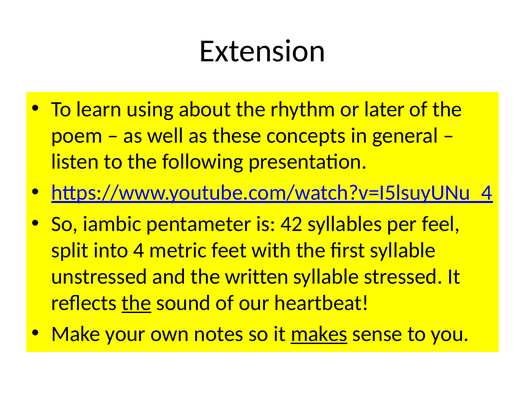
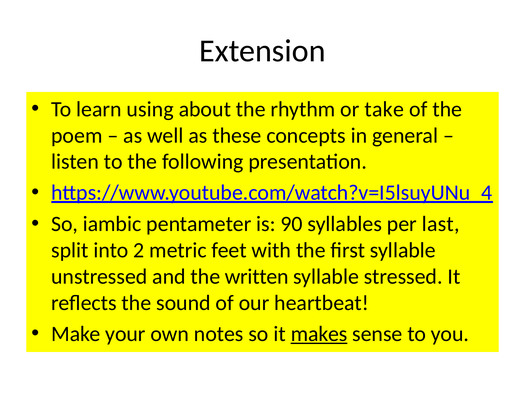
later: later -> take
42: 42 -> 90
feel: feel -> last
4: 4 -> 2
the at (136, 303) underline: present -> none
